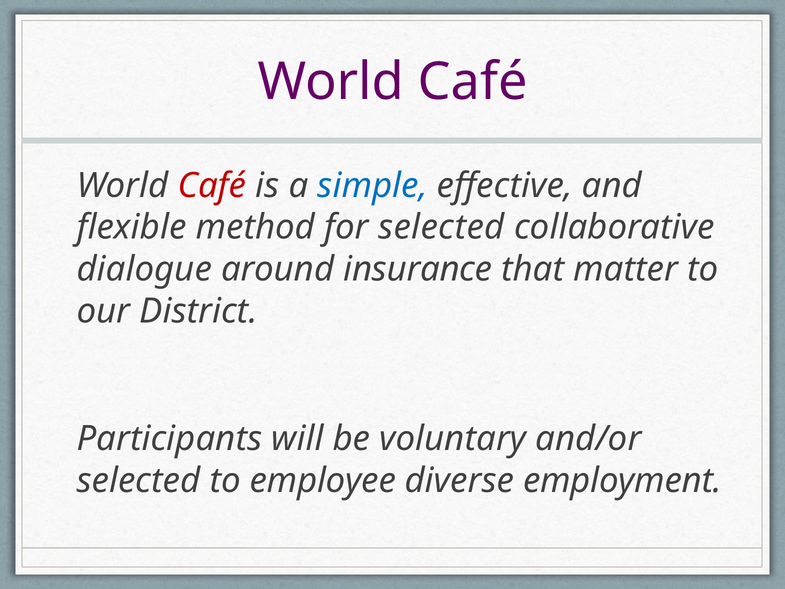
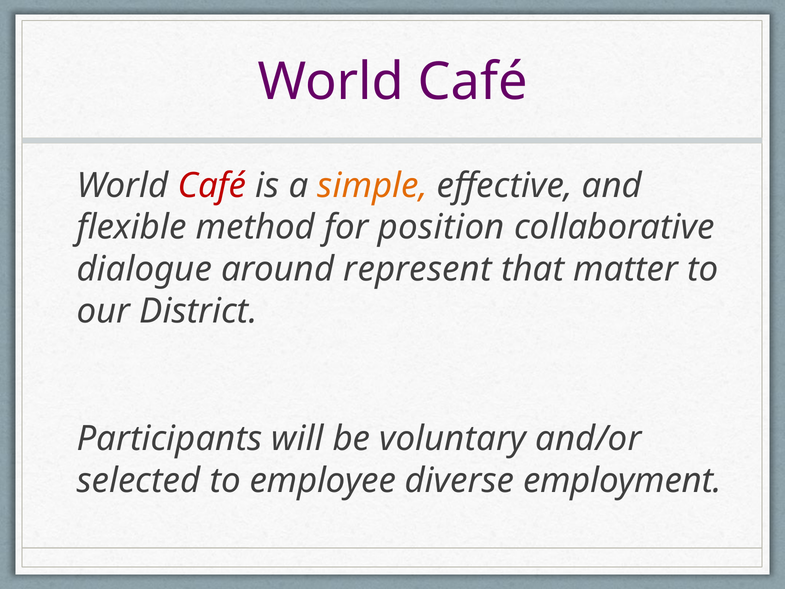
simple colour: blue -> orange
for selected: selected -> position
insurance: insurance -> represent
